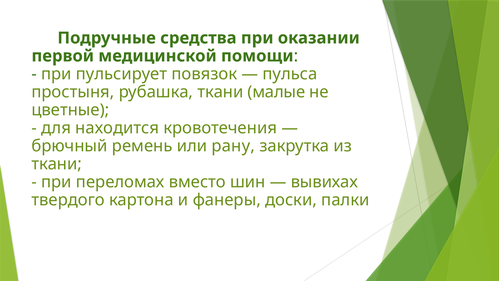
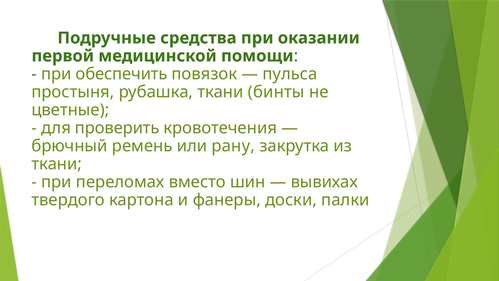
пульсирует: пульсирует -> обеспечить
малые: малые -> бинты
находится: находится -> проверить
